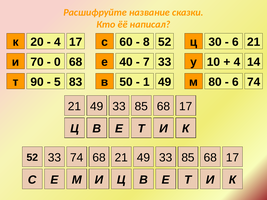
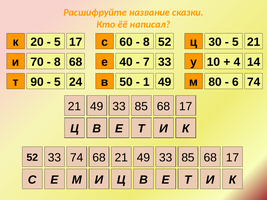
4 at (57, 42): 4 -> 5
6 at (235, 42): 6 -> 5
0 at (57, 62): 0 -> 8
83: 83 -> 24
